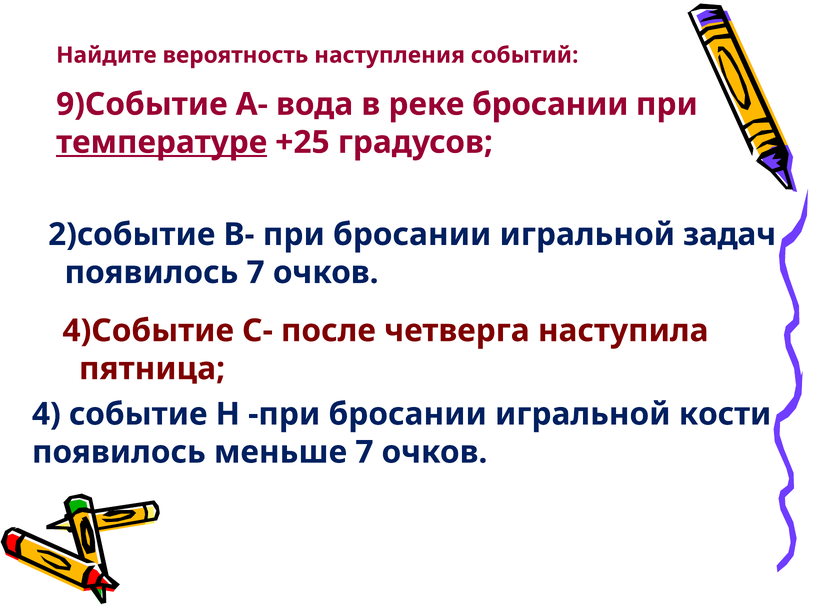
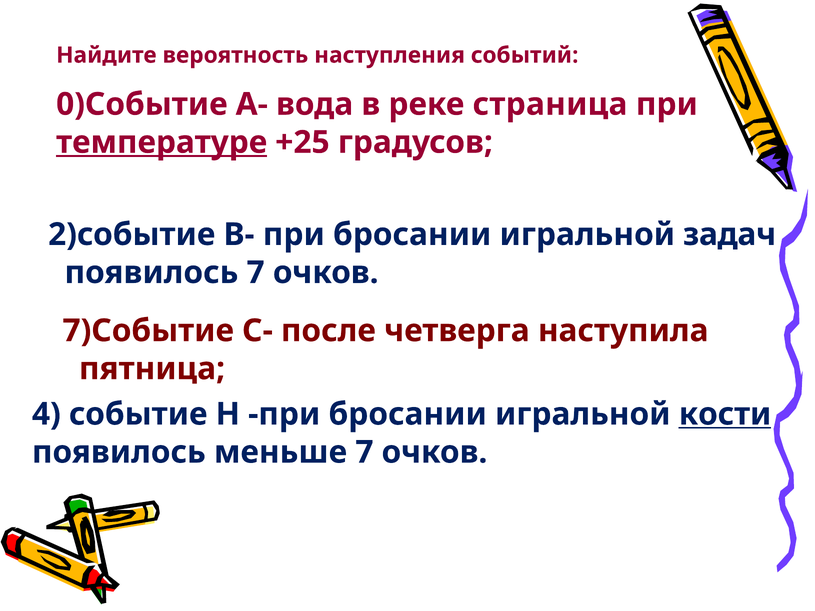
9)Событие: 9)Событие -> 0)Событие
реке бросании: бросании -> страница
4)Событие: 4)Событие -> 7)Событие
кости underline: none -> present
